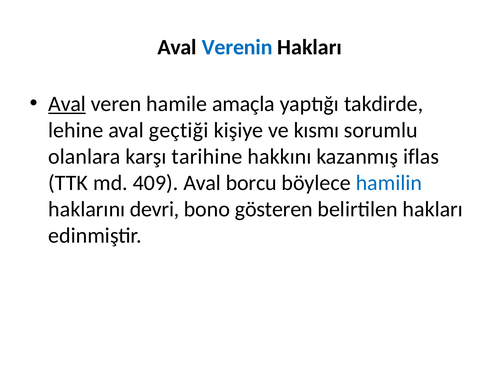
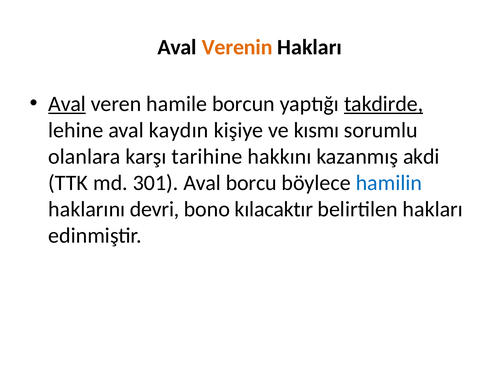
Verenin colour: blue -> orange
amaçla: amaçla -> borcun
takdirde underline: none -> present
geçtiği: geçtiği -> kaydın
iflas: iflas -> akdi
409: 409 -> 301
gösteren: gösteren -> kılacaktır
